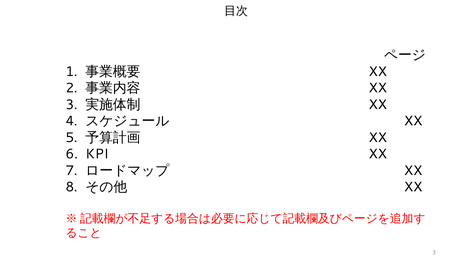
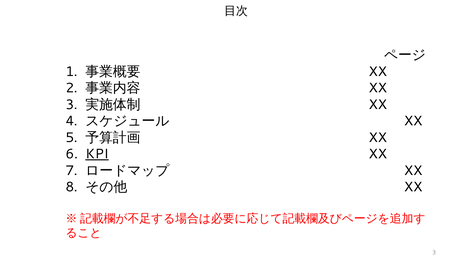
KPI underline: none -> present
